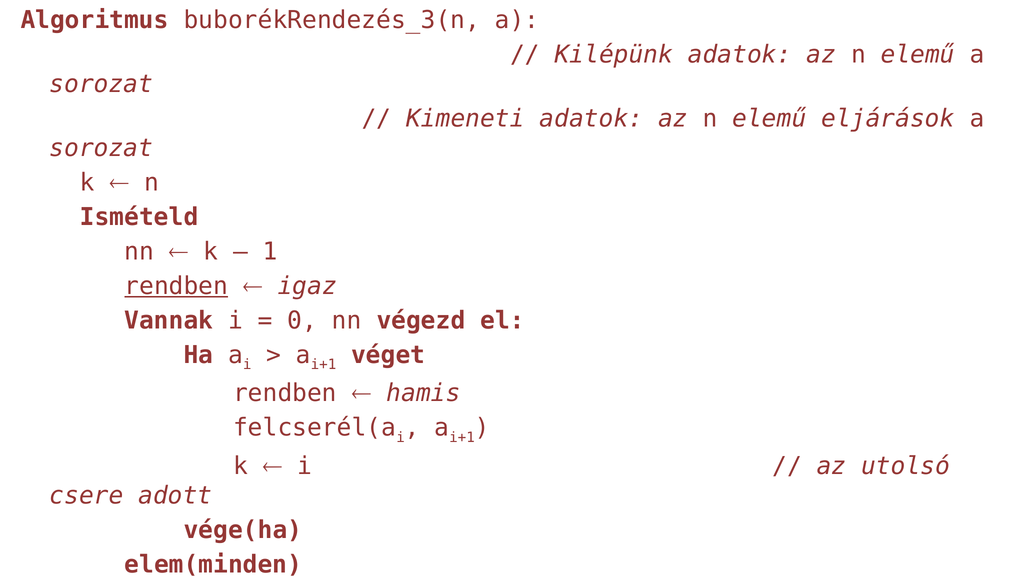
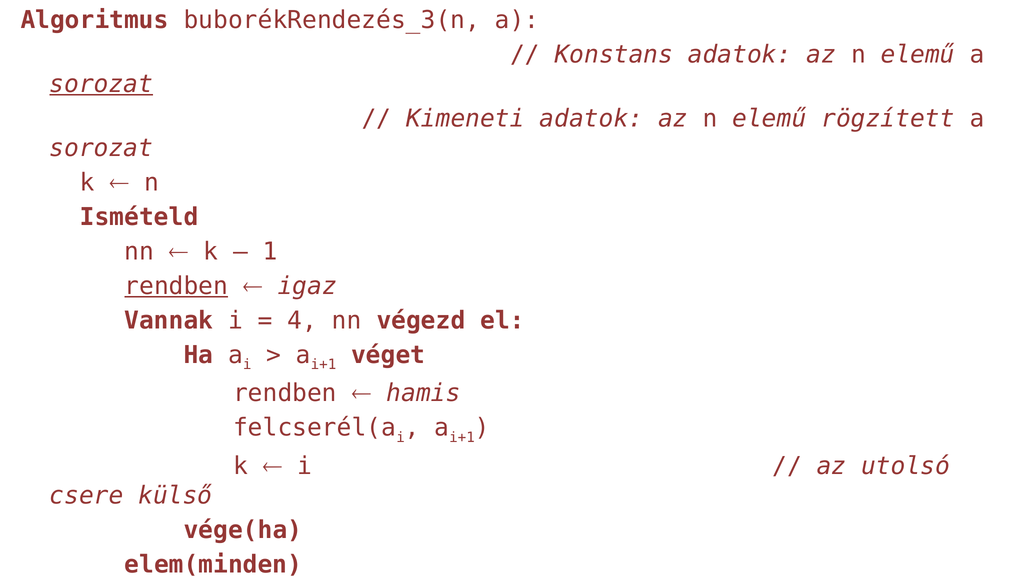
Kilépünk: Kilépünk -> Konstans
sorozat at (101, 84) underline: none -> present
eljárások: eljárások -> rögzített
0: 0 -> 4
adott: adott -> külső
